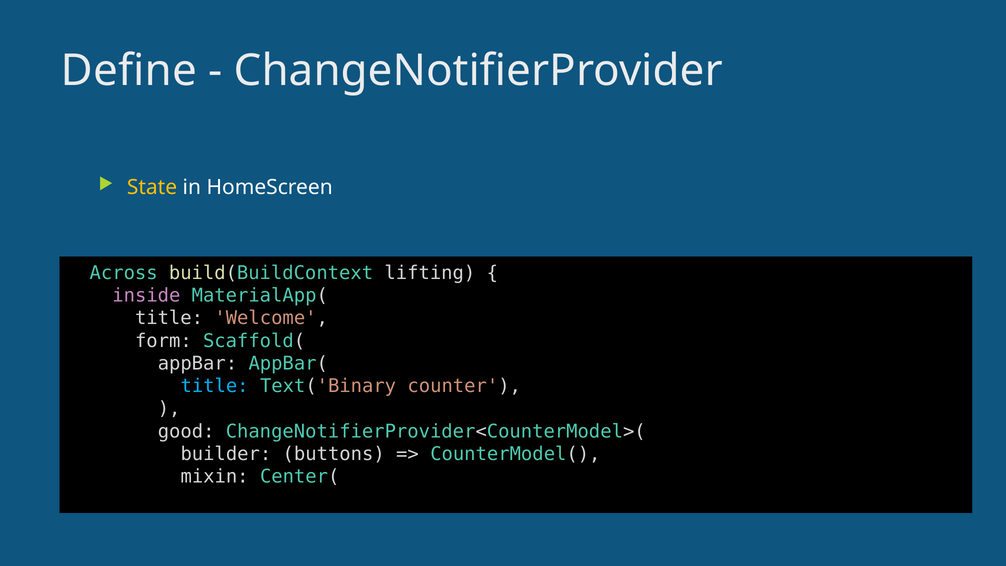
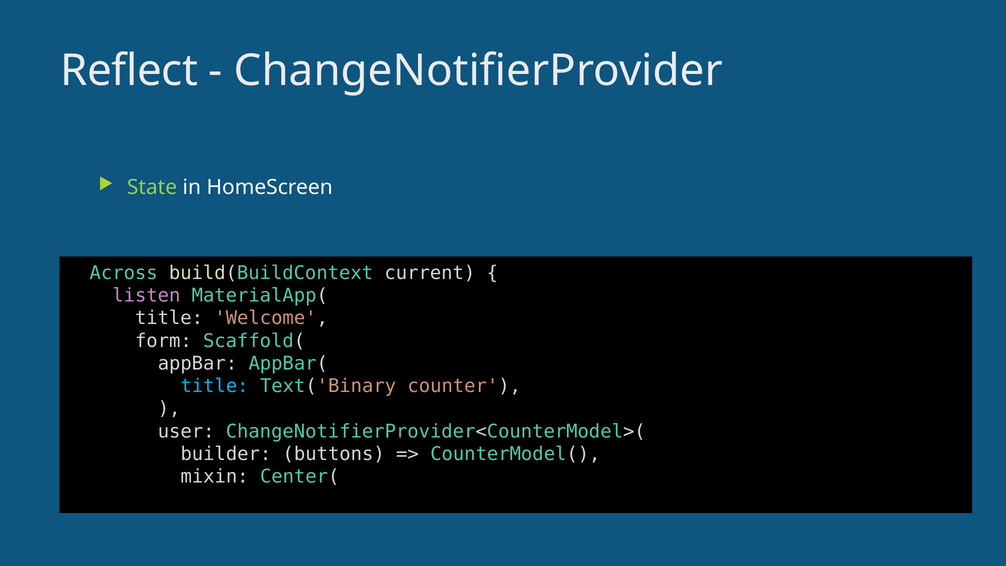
Define: Define -> Reflect
State colour: yellow -> light green
lifting: lifting -> current
inside: inside -> listen
good: good -> user
